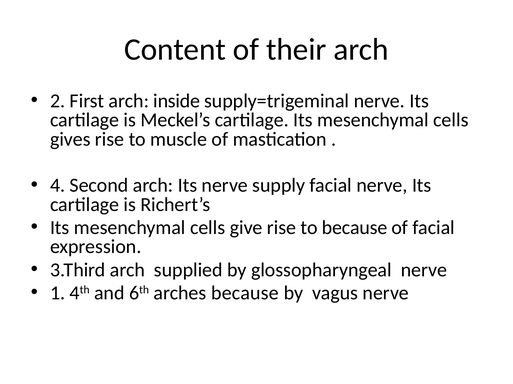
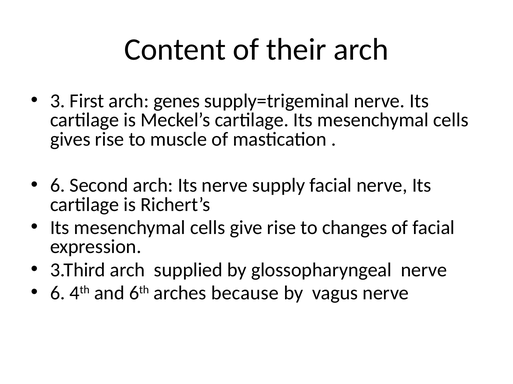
2: 2 -> 3
inside: inside -> genes
4 at (58, 186): 4 -> 6
to because: because -> changes
1 at (58, 294): 1 -> 6
